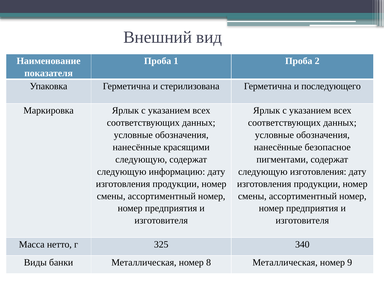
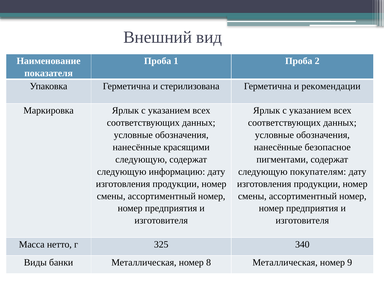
последующего: последующего -> рекомендации
следующую изготовления: изготовления -> покупателям
